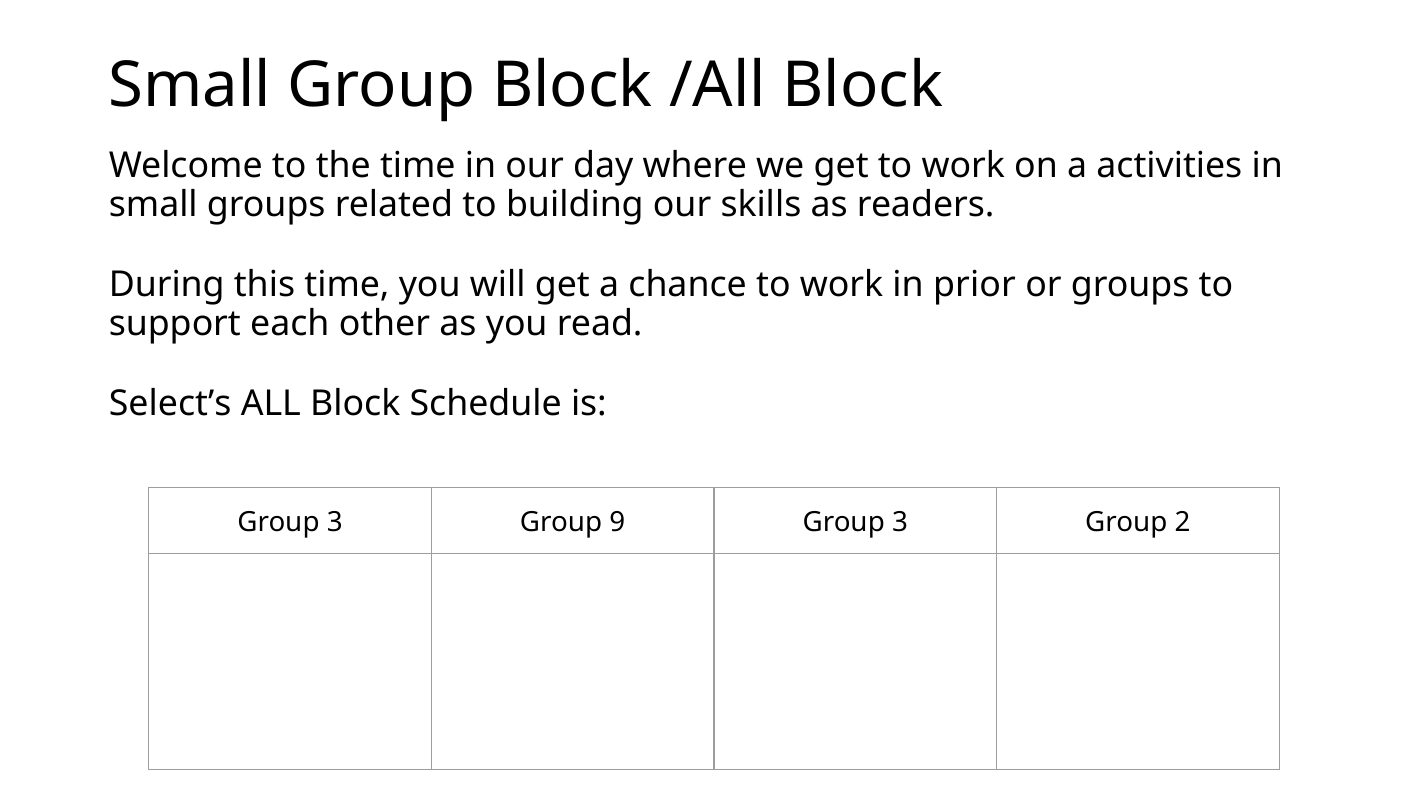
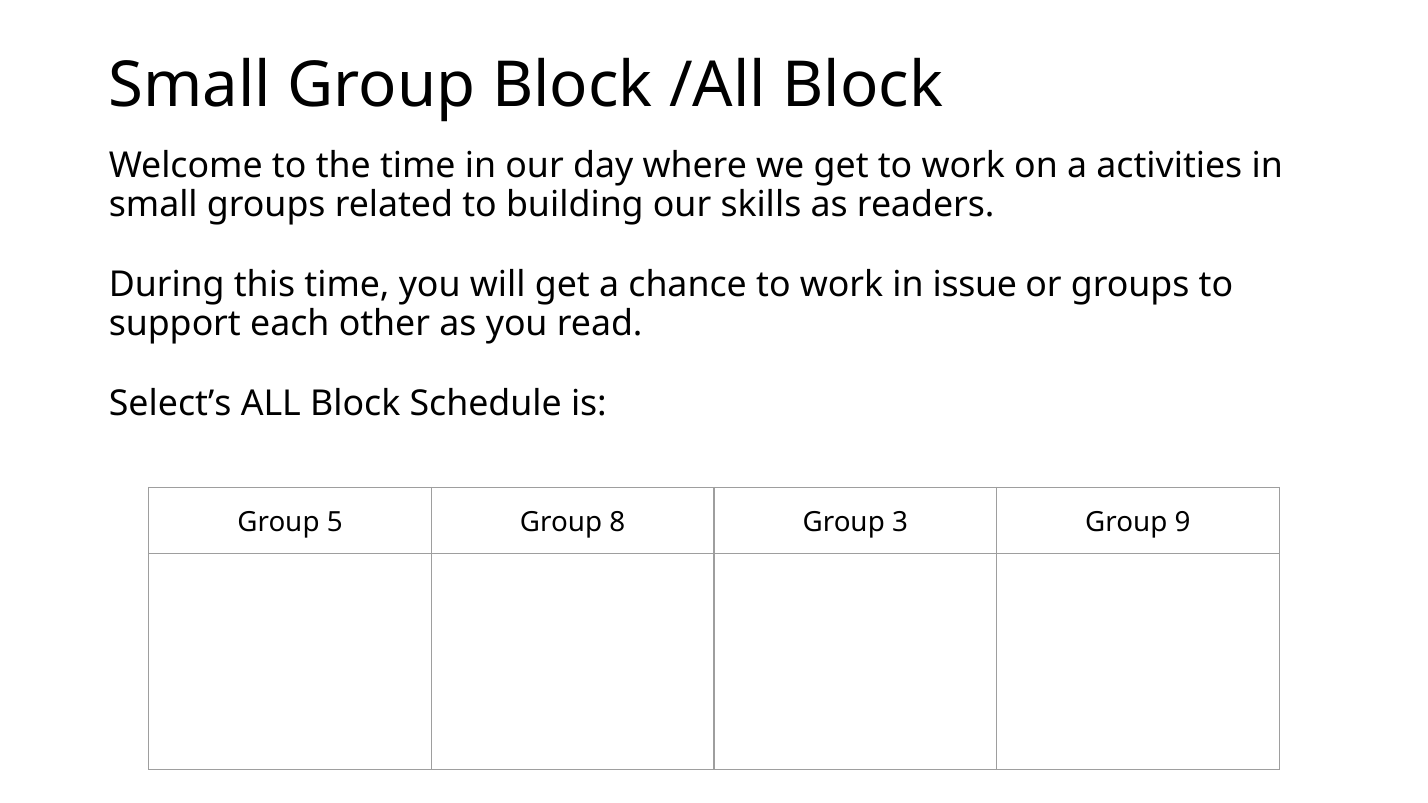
prior: prior -> issue
3 at (335, 522): 3 -> 5
9: 9 -> 8
2: 2 -> 9
